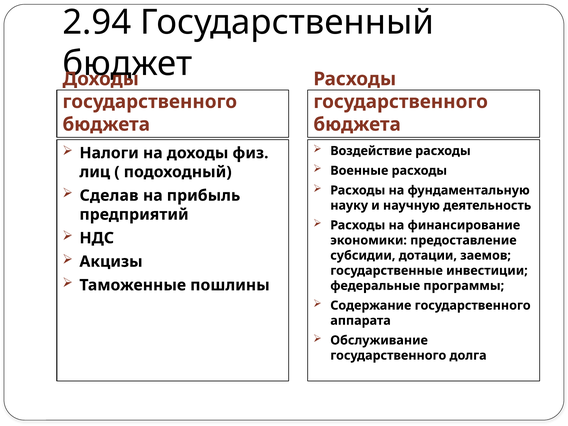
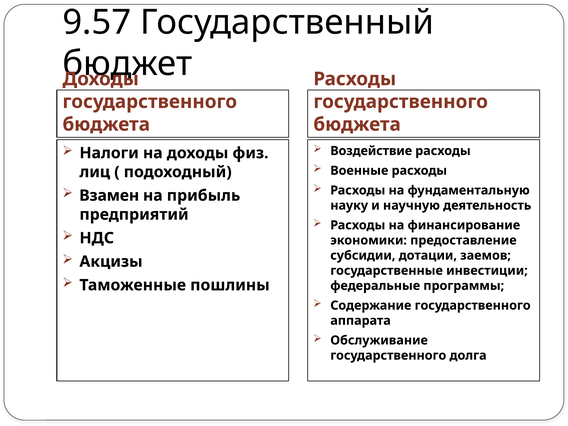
2.94: 2.94 -> 9.57
Сделав: Сделав -> Взамен
